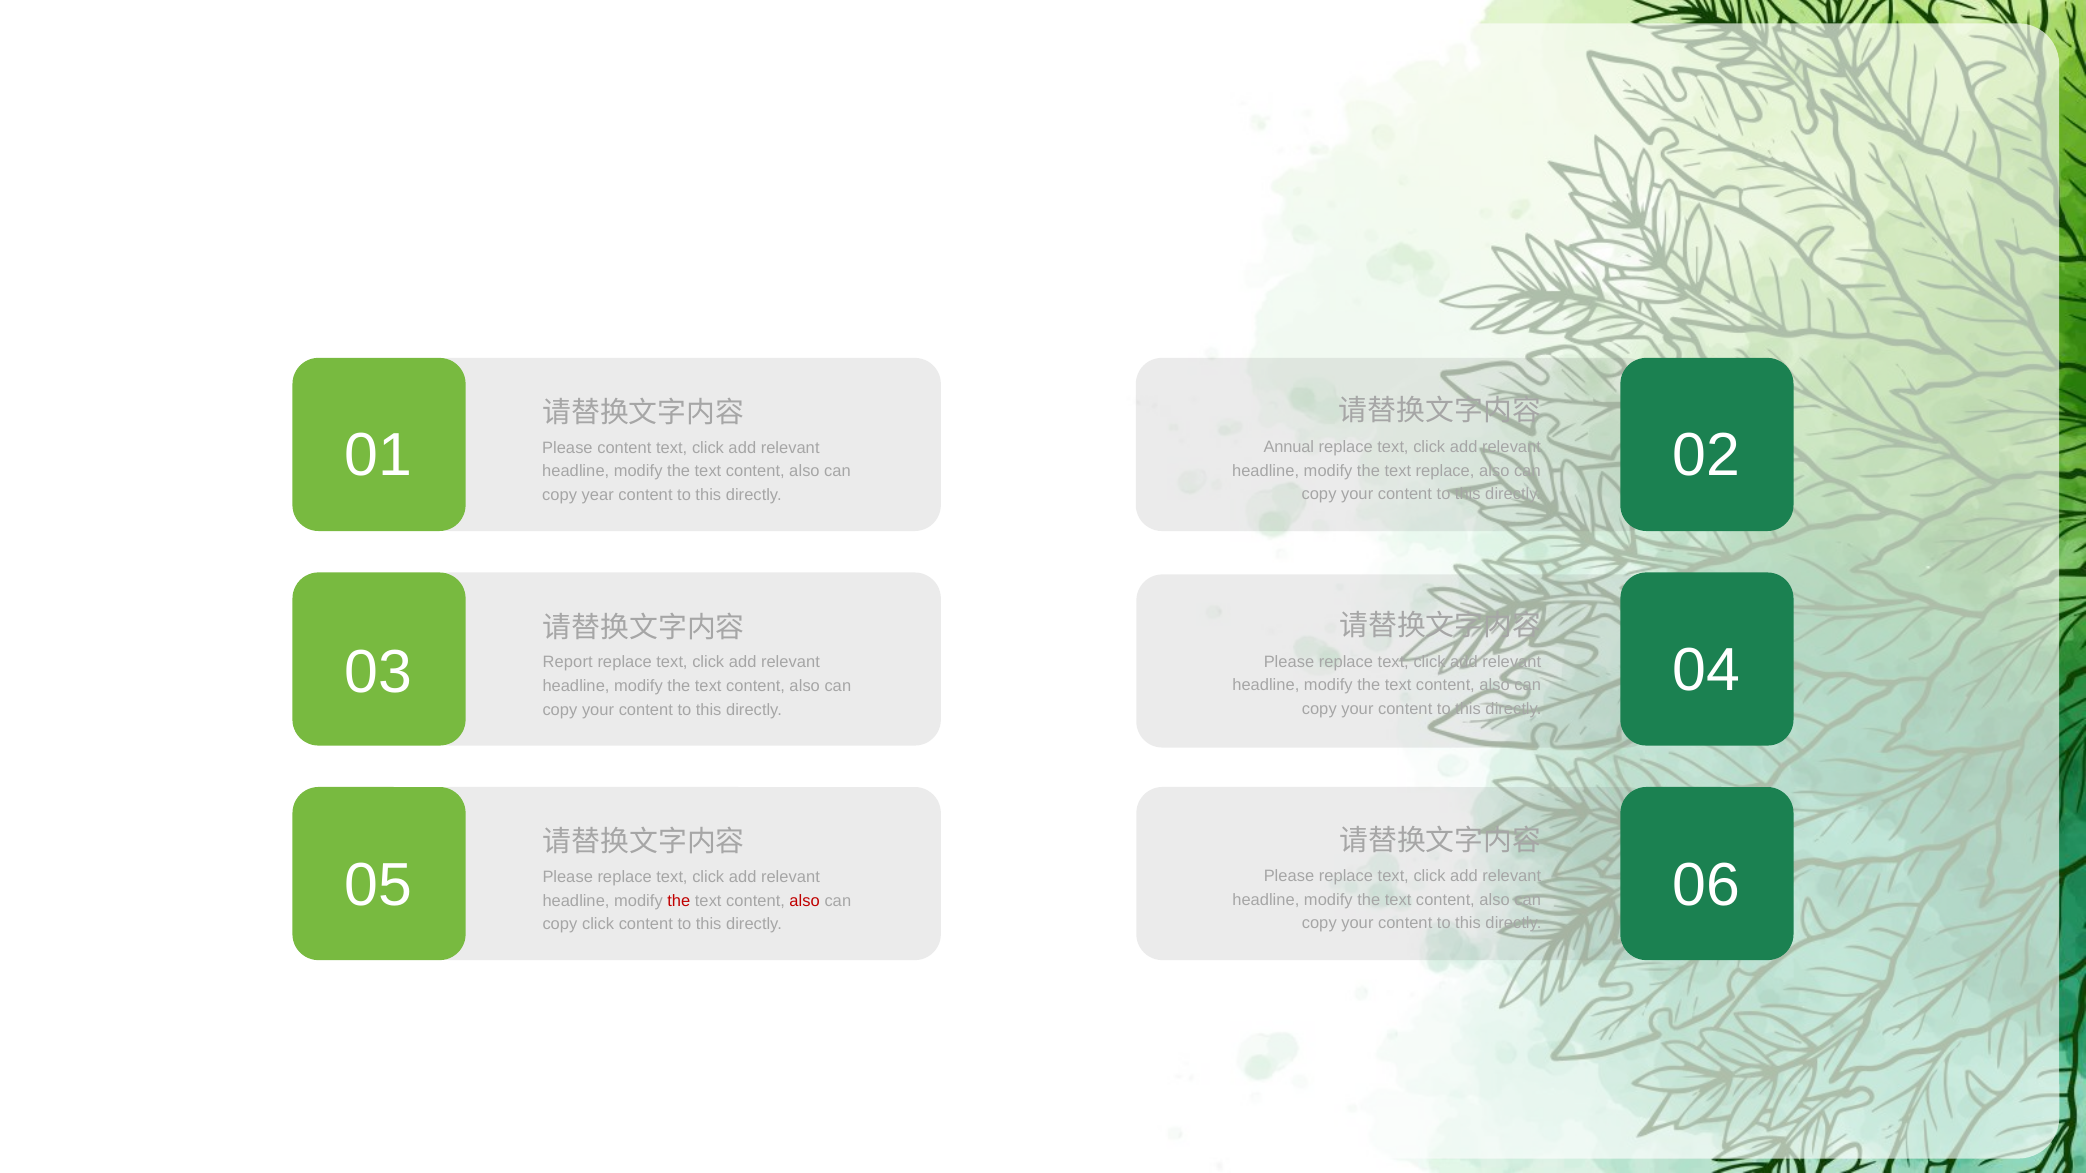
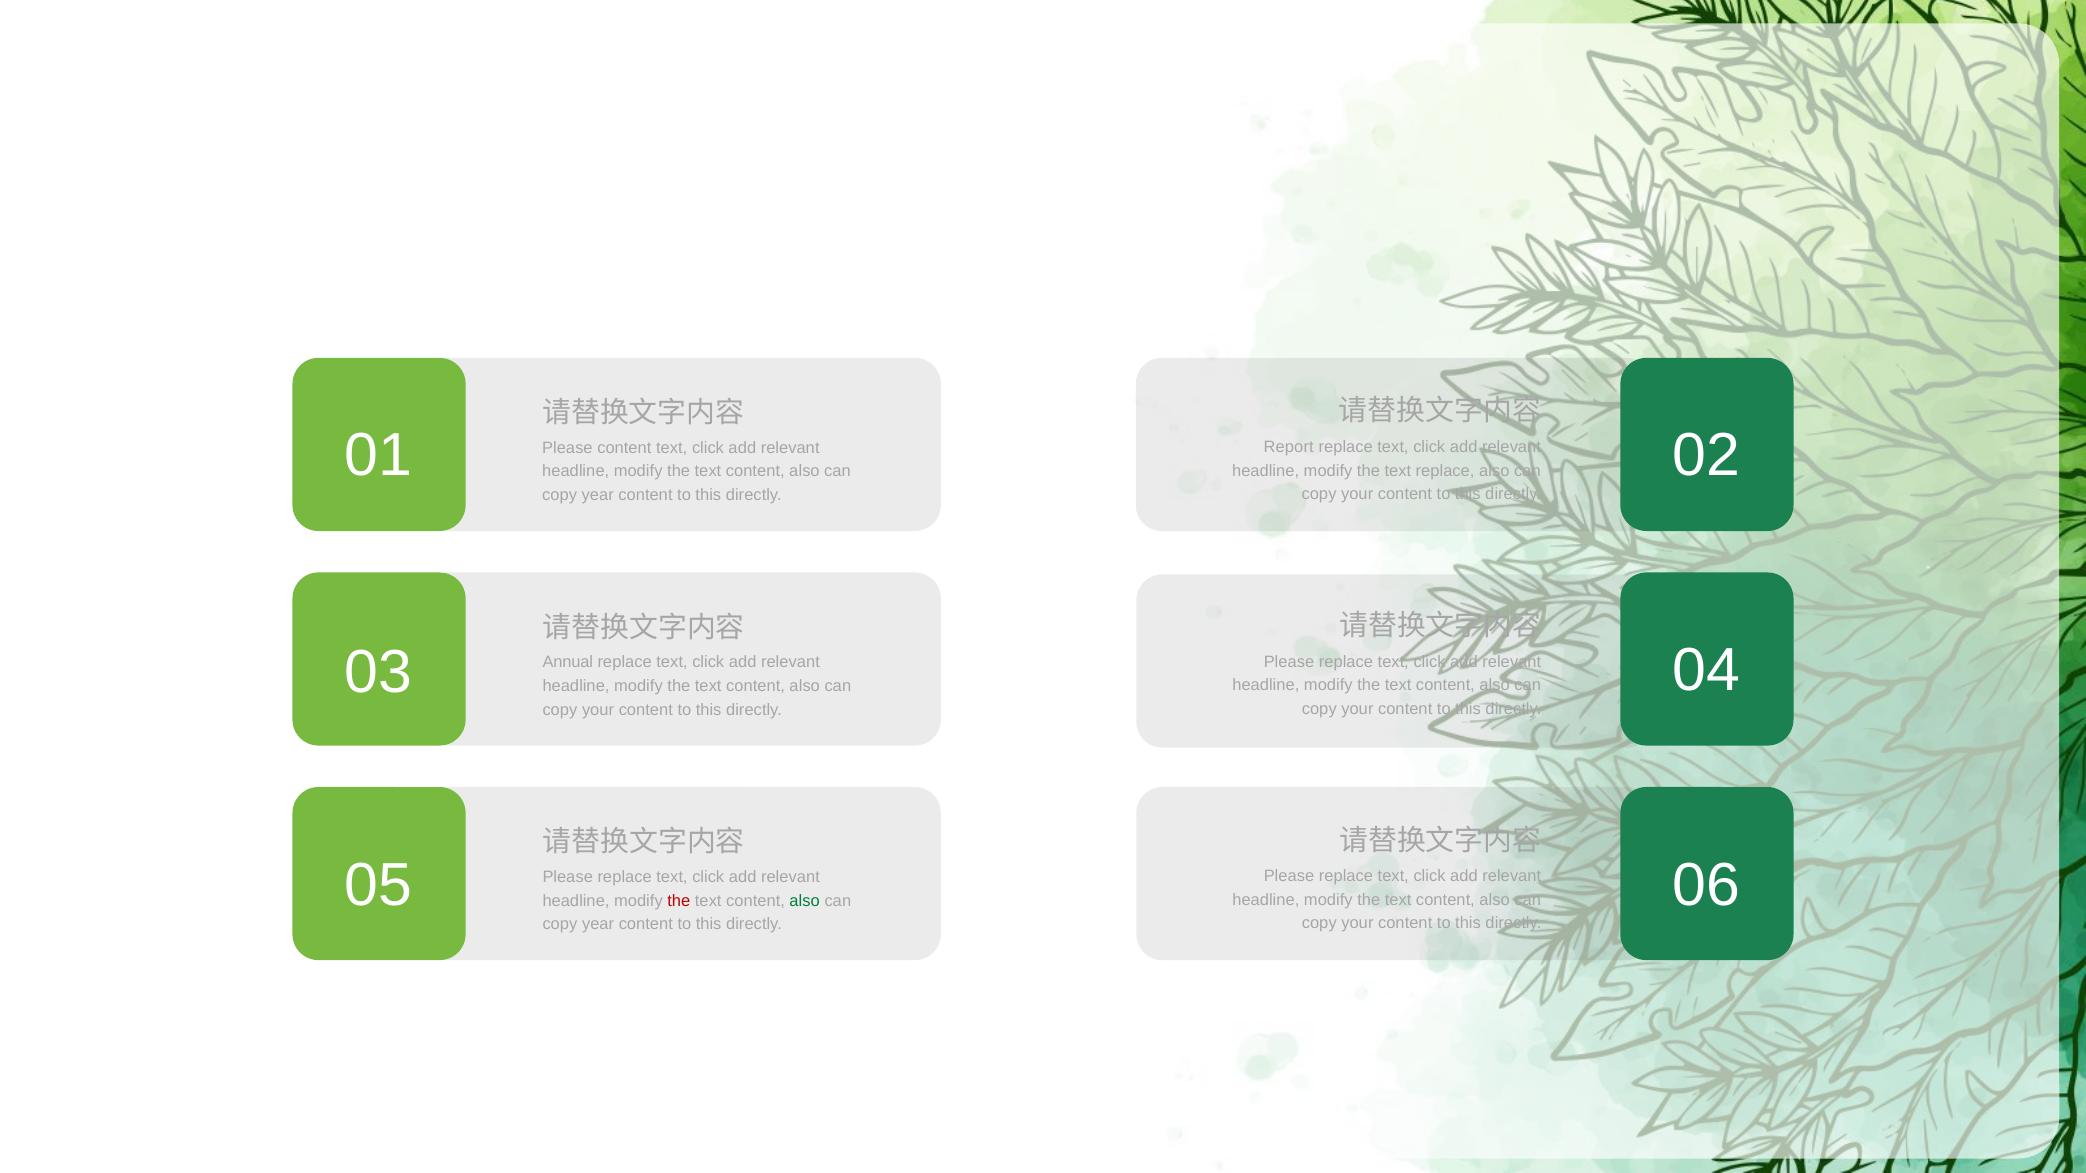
Annual: Annual -> Report
Report: Report -> Annual
also at (805, 901) colour: red -> green
click at (598, 925): click -> year
